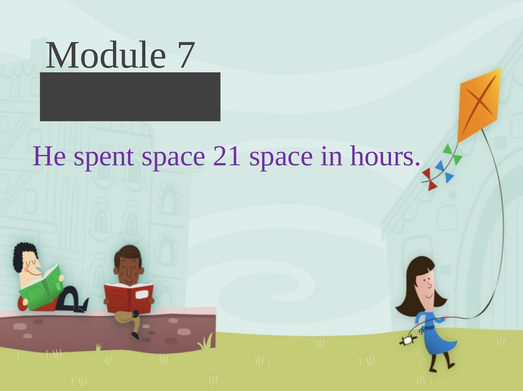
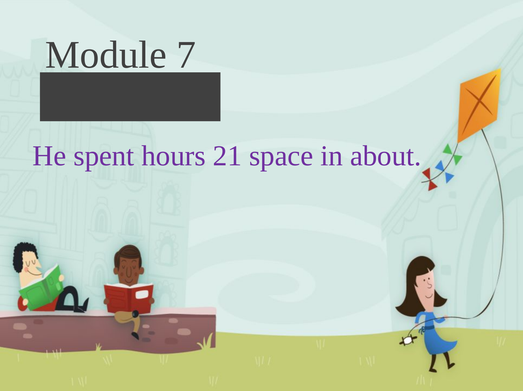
spent space: space -> hours
hours: hours -> about
